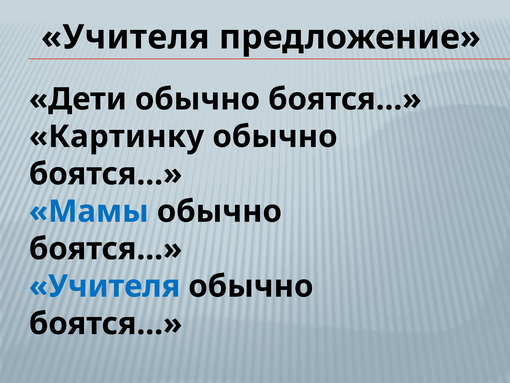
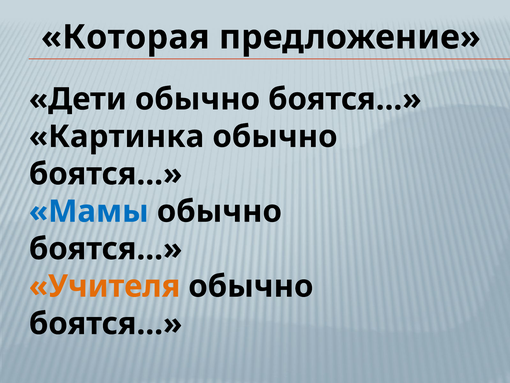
Учителя at (125, 37): Учителя -> Которая
Картинку: Картинку -> Картинка
Учителя at (105, 286) colour: blue -> orange
